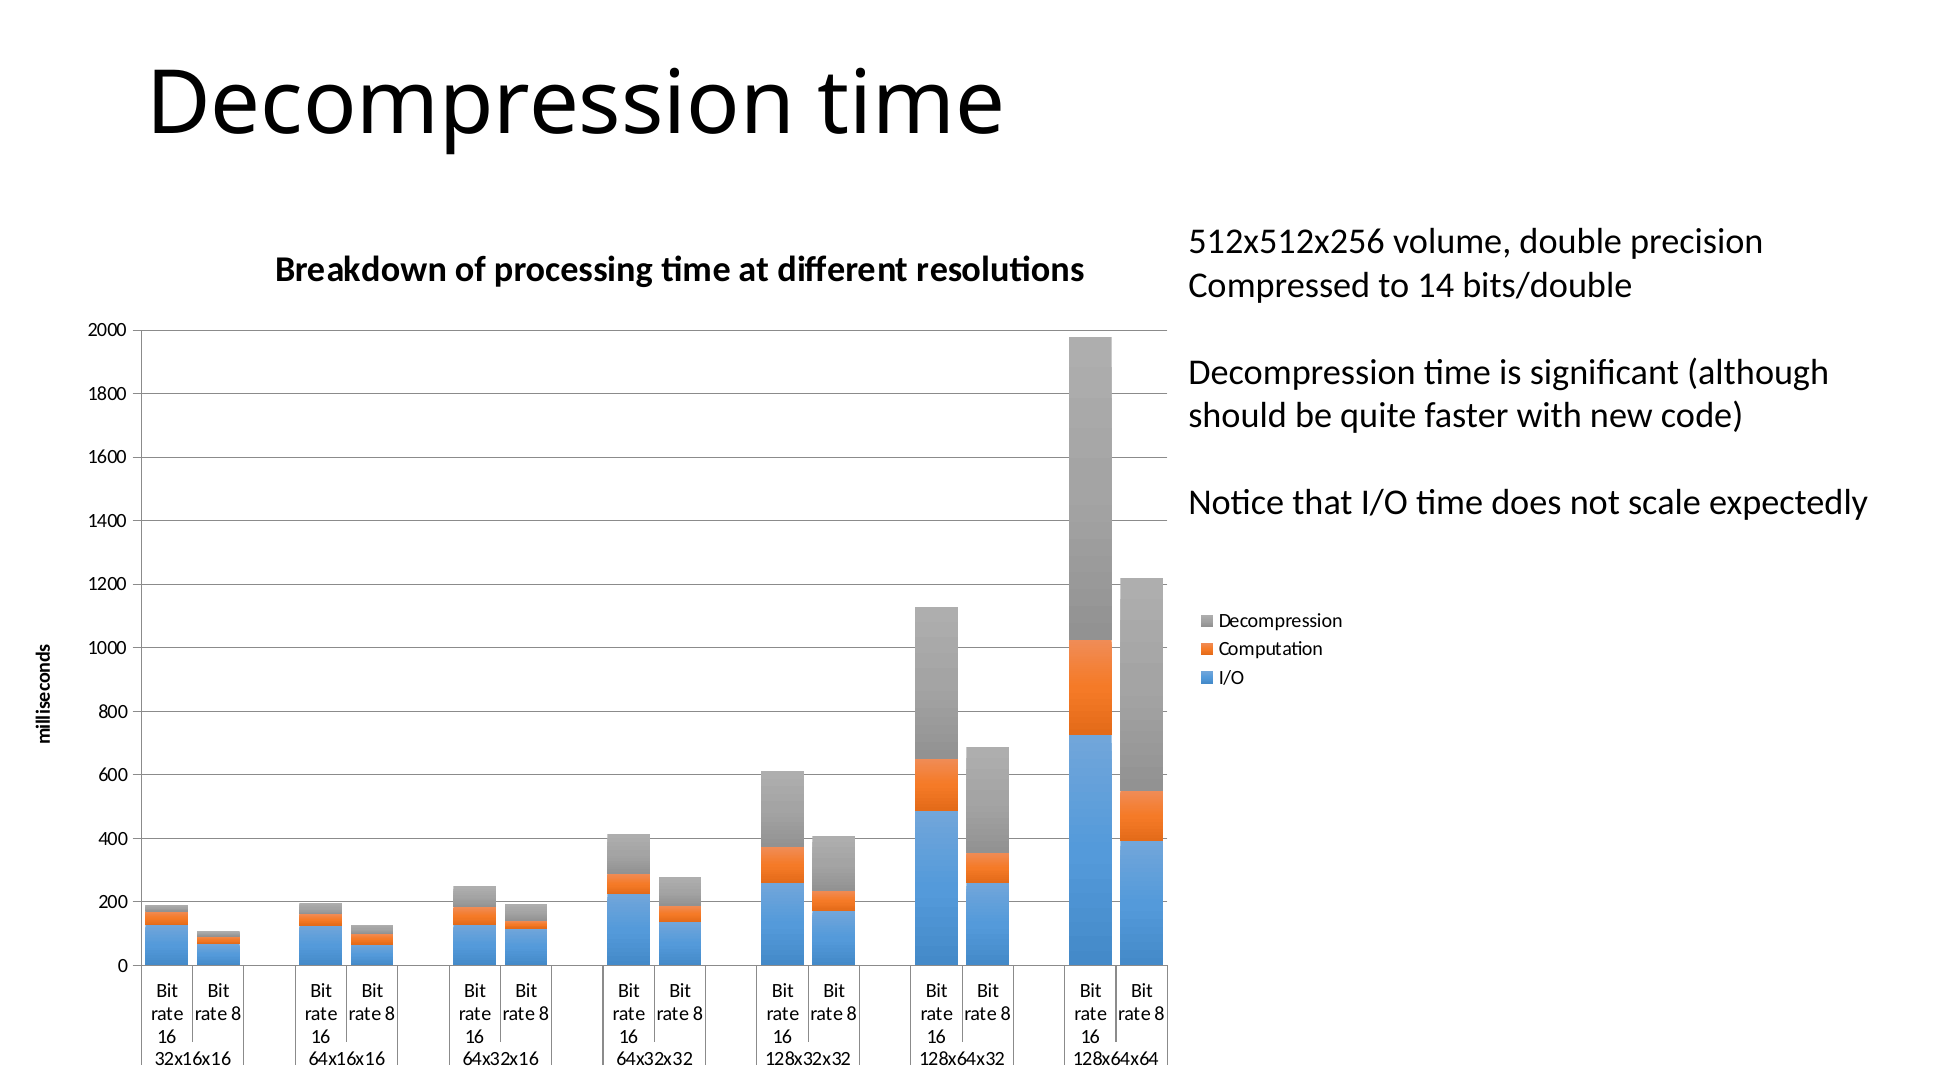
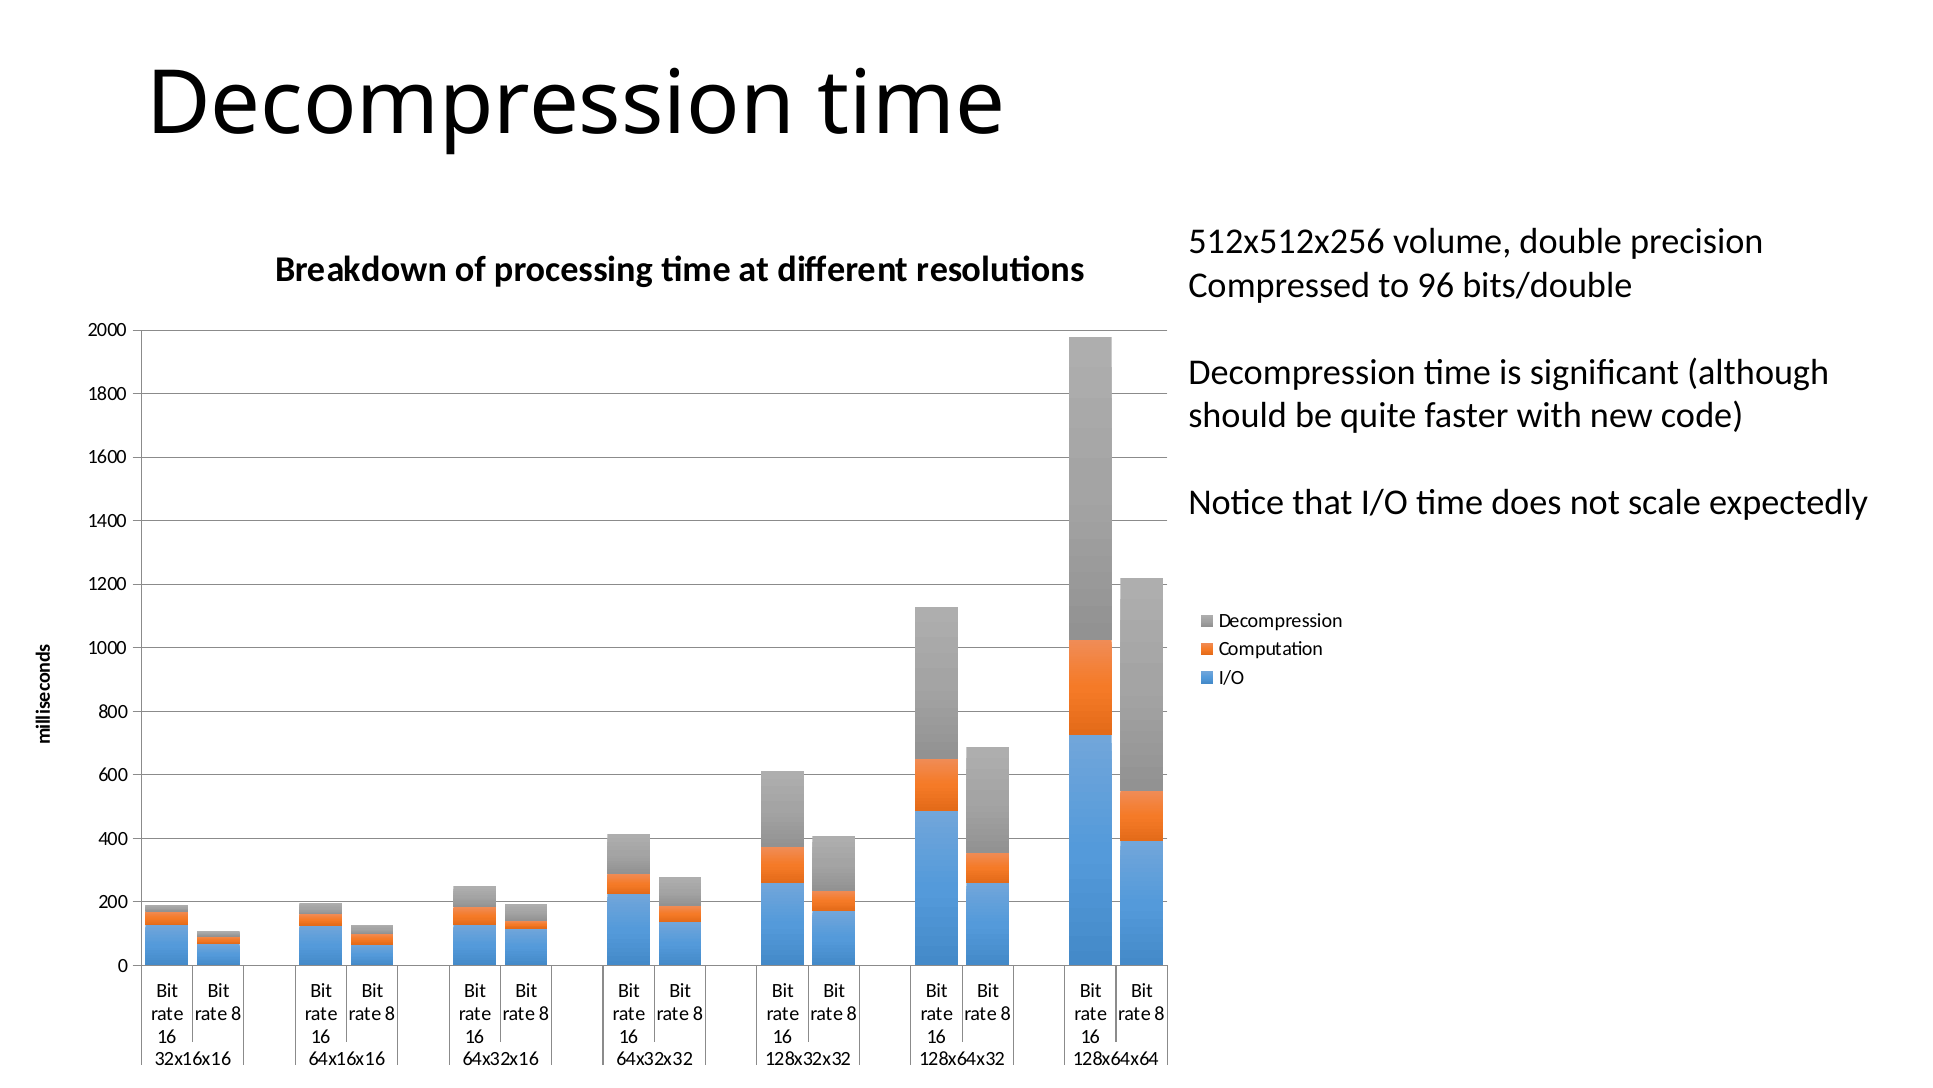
14: 14 -> 96
